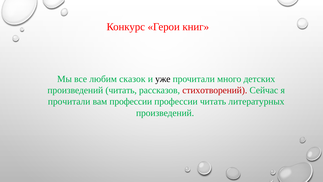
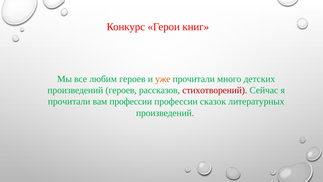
любим сказок: сказок -> героев
уже colour: black -> orange
произведений читать: читать -> героев
профессии читать: читать -> сказок
